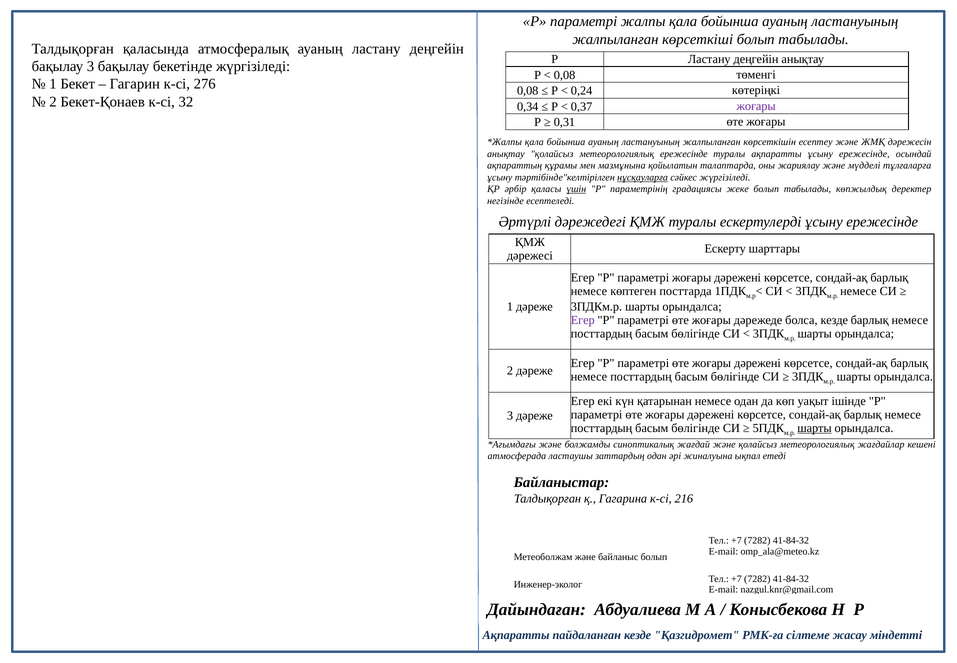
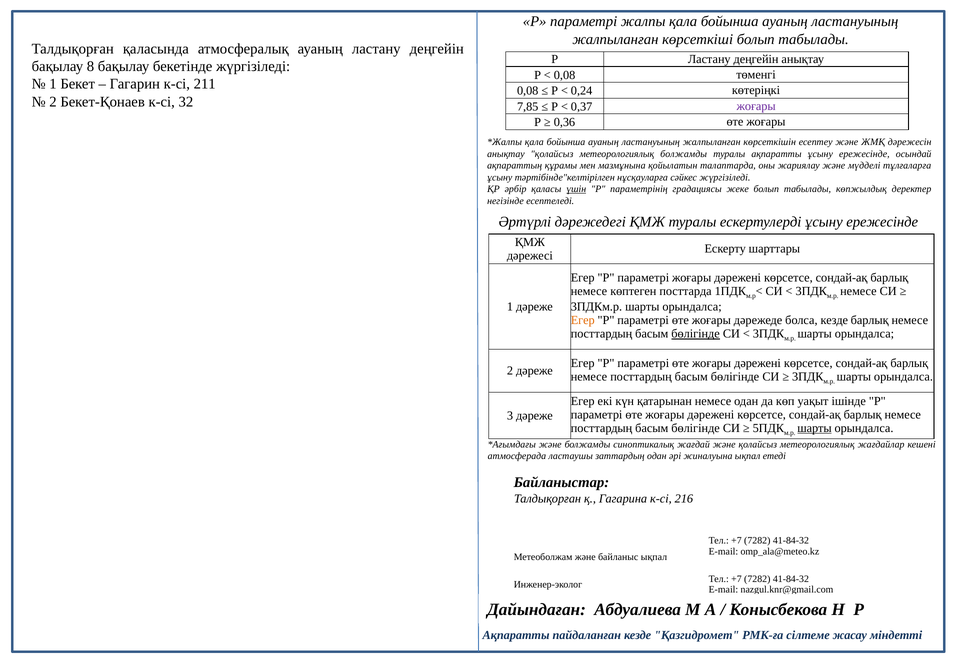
бақылау 3: 3 -> 8
276: 276 -> 211
0,34: 0,34 -> 7,85
0,31: 0,31 -> 0,36
метеорологиялық ережесінде: ережесінде -> болжамды
нұсқауларға underline: present -> none
Егер at (583, 320) colour: purple -> orange
бөлігінде at (696, 333) underline: none -> present
байланыс болып: болып -> ықпал
